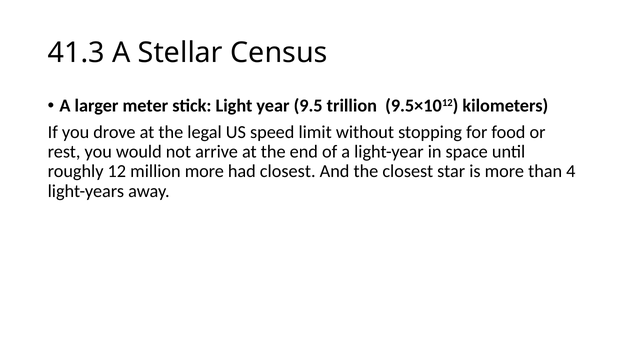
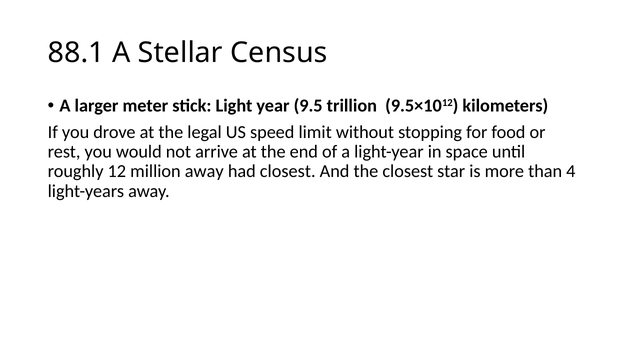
41.3: 41.3 -> 88.1
million more: more -> away
